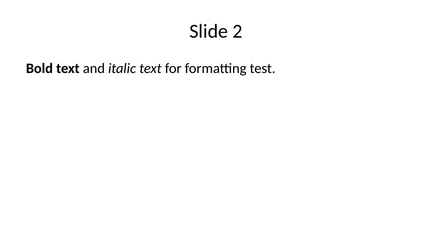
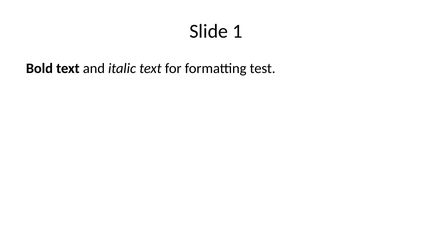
2: 2 -> 1
